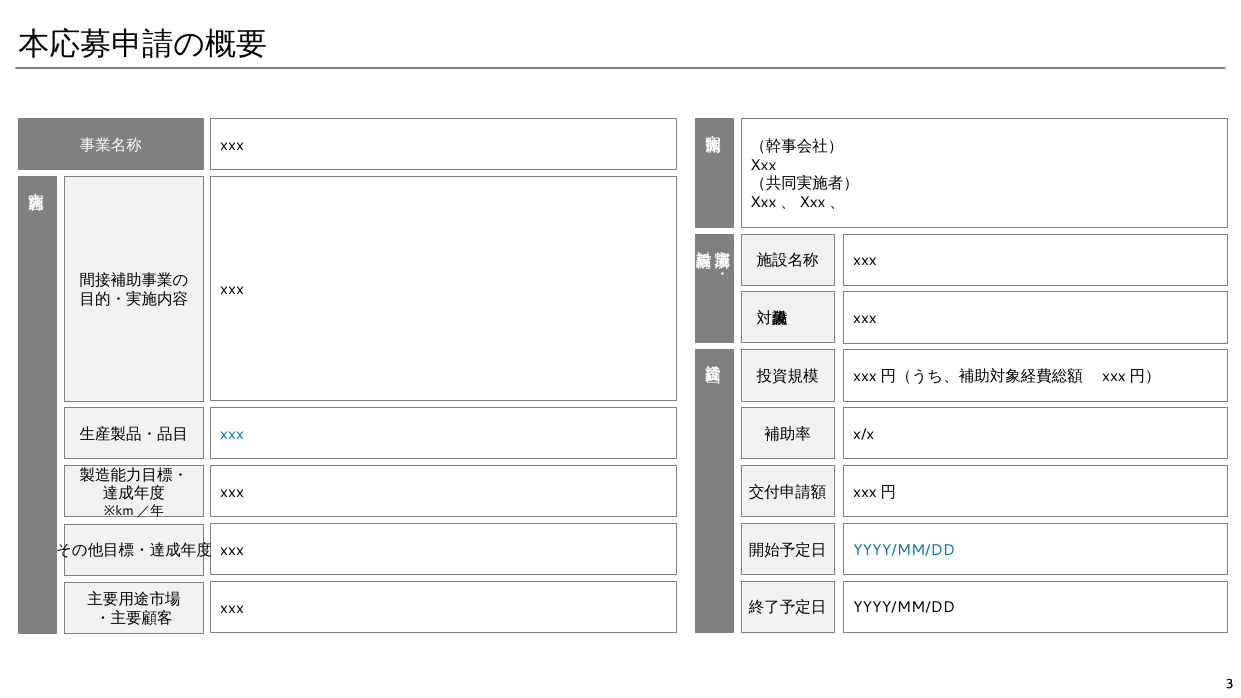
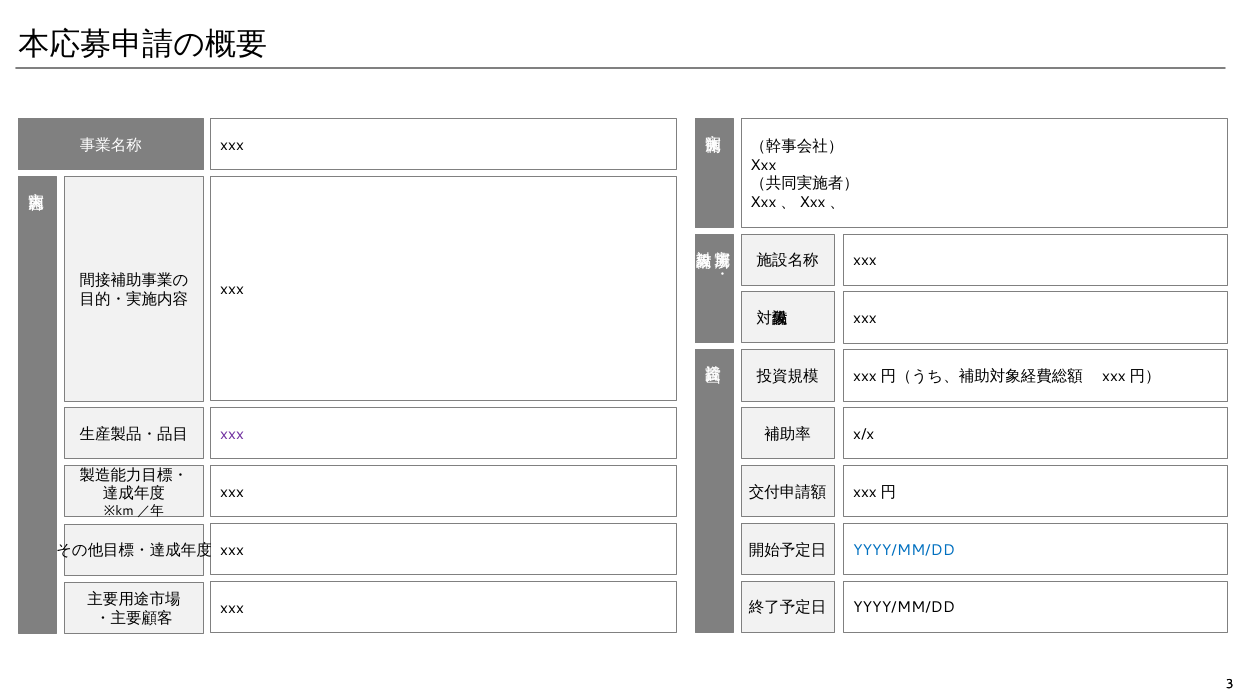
xxx at (232, 434) colour: blue -> purple
